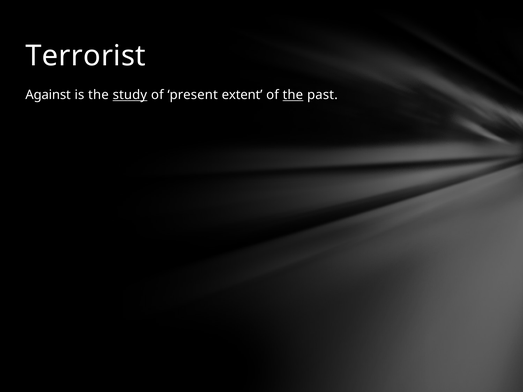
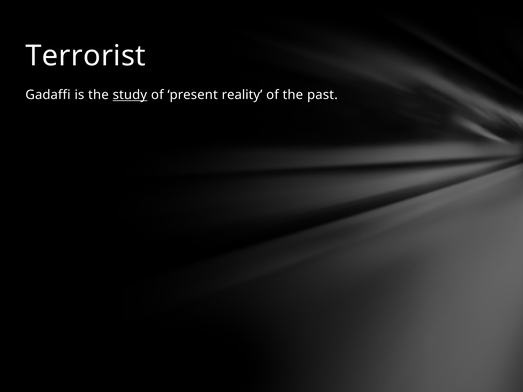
Against: Against -> Gadaffi
extent: extent -> reality
the at (293, 95) underline: present -> none
